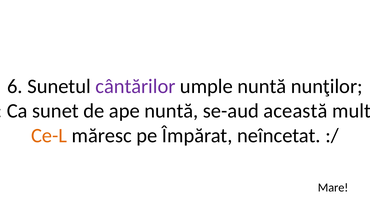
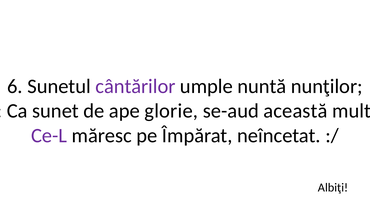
ape nuntă: nuntă -> glorie
Ce-L colour: orange -> purple
Mare: Mare -> Albiţi
